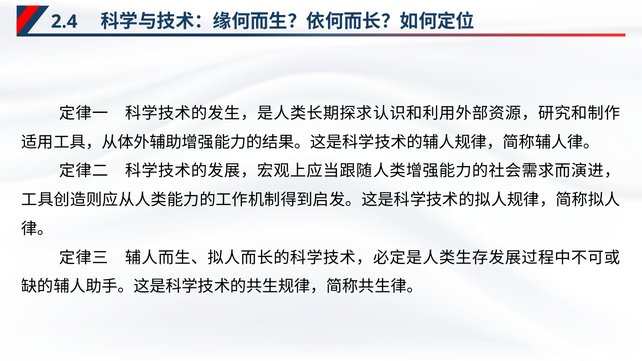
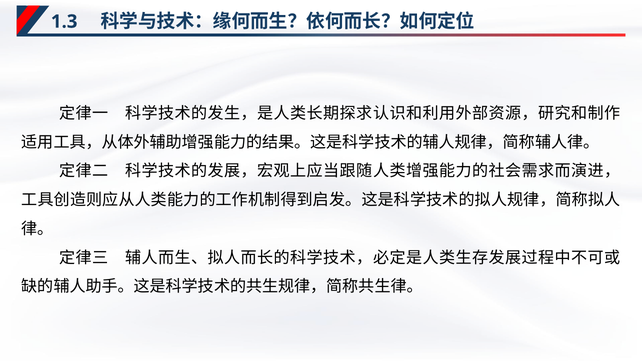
2.4: 2.4 -> 1.3
